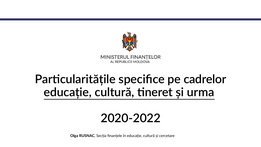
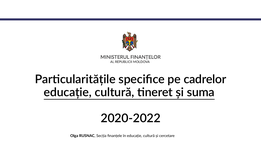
urma: urma -> suma
